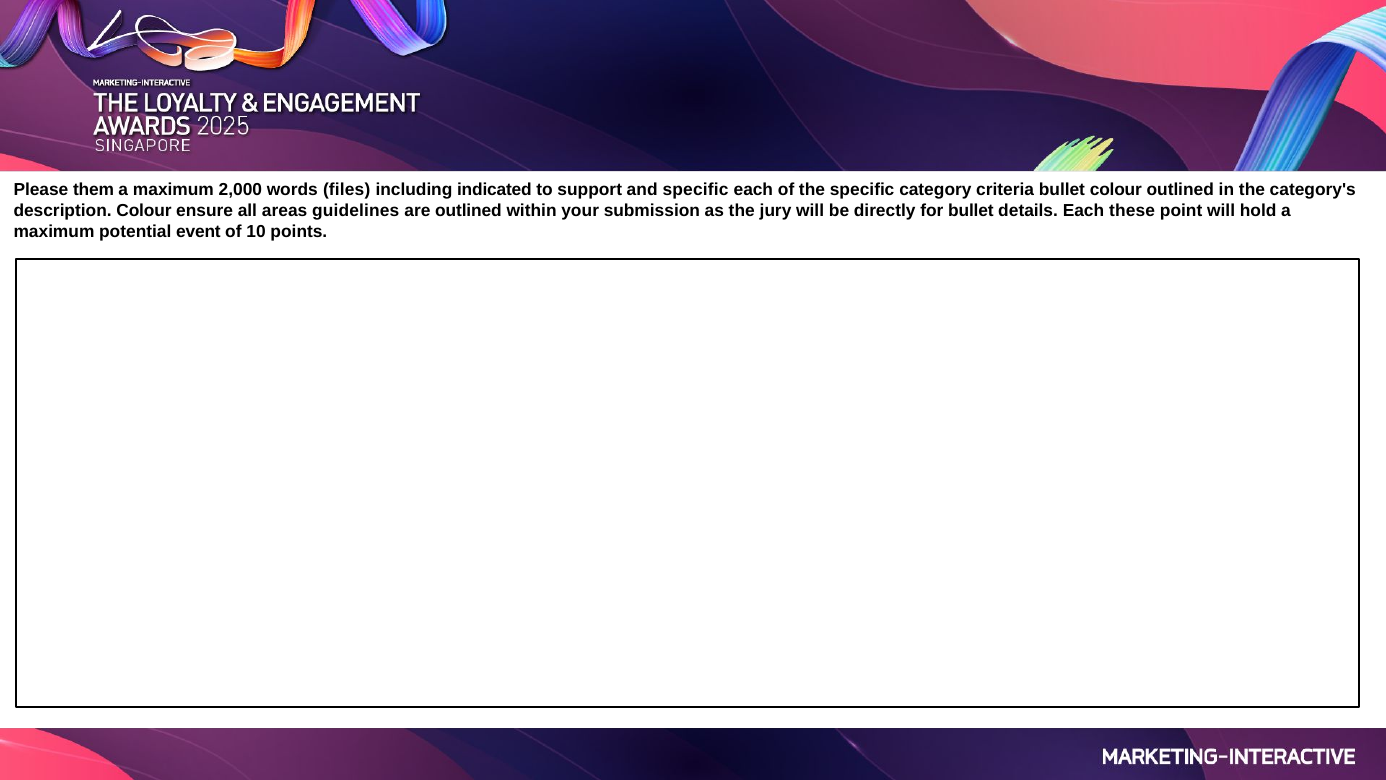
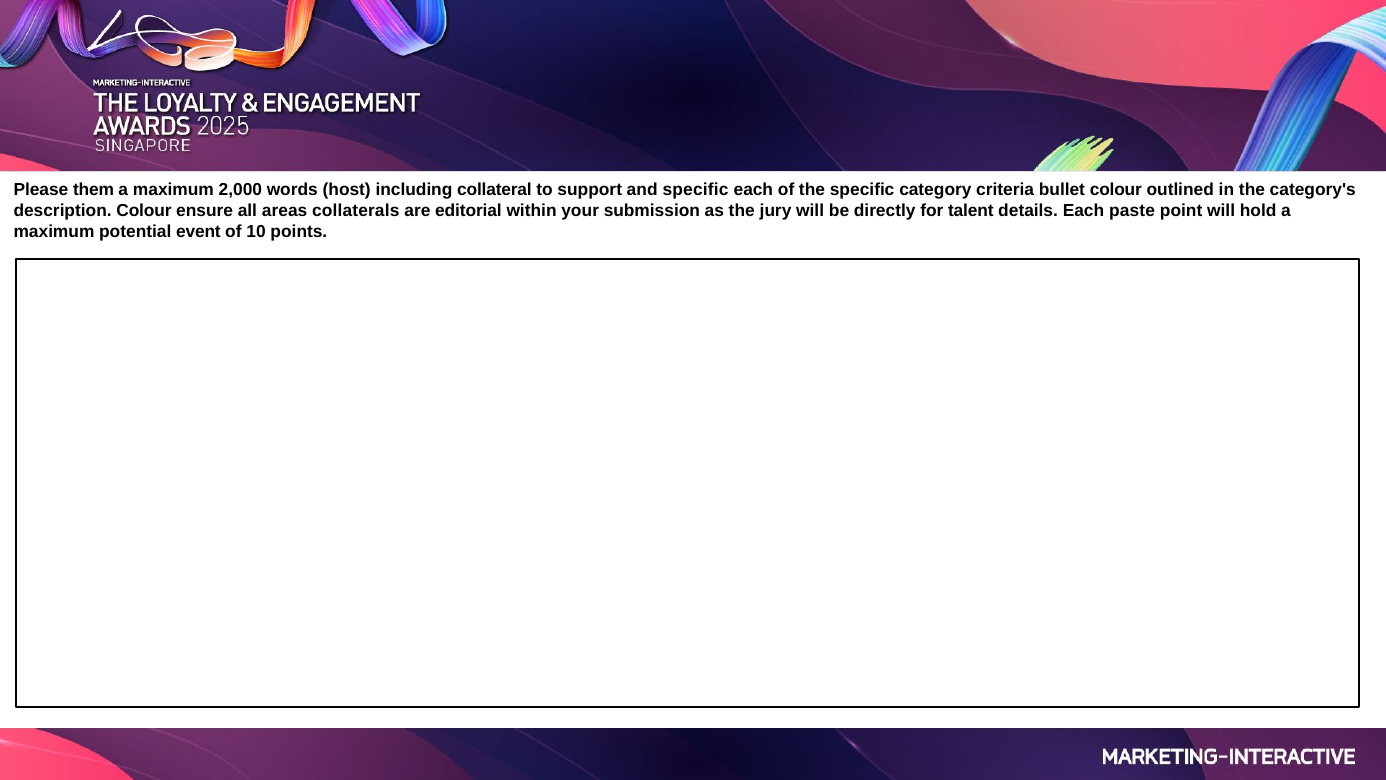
files: files -> host
indicated: indicated -> collateral
guidelines: guidelines -> collaterals
are outlined: outlined -> editorial
for bullet: bullet -> talent
these: these -> paste
